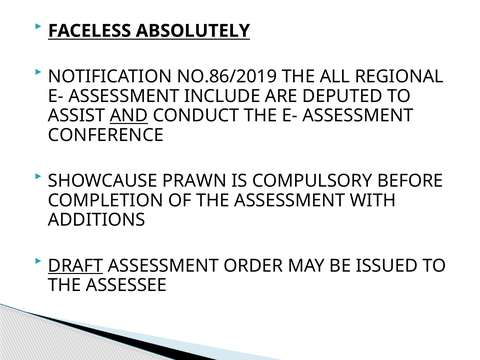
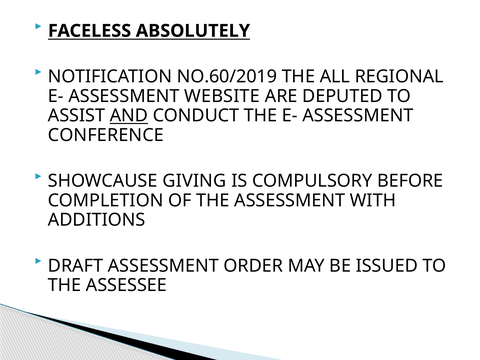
NO.86/2019: NO.86/2019 -> NO.60/2019
INCLUDE: INCLUDE -> WEBSITE
PRAWN: PRAWN -> GIVING
DRAFT underline: present -> none
